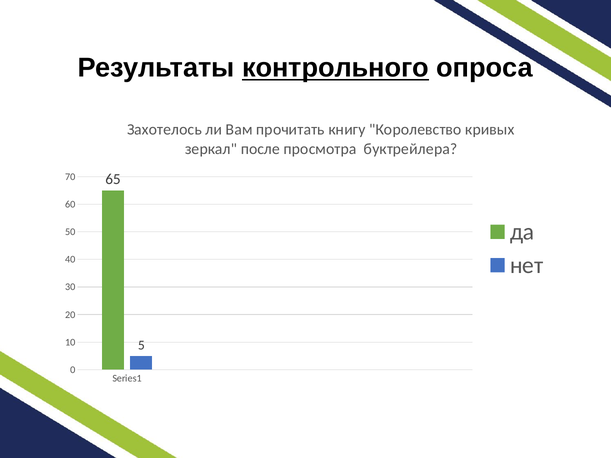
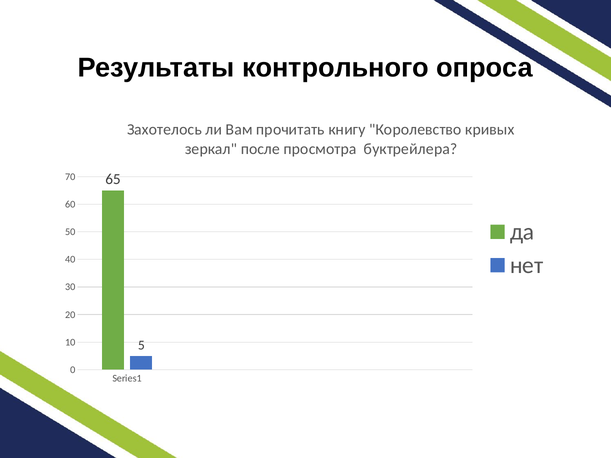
контрольного underline: present -> none
